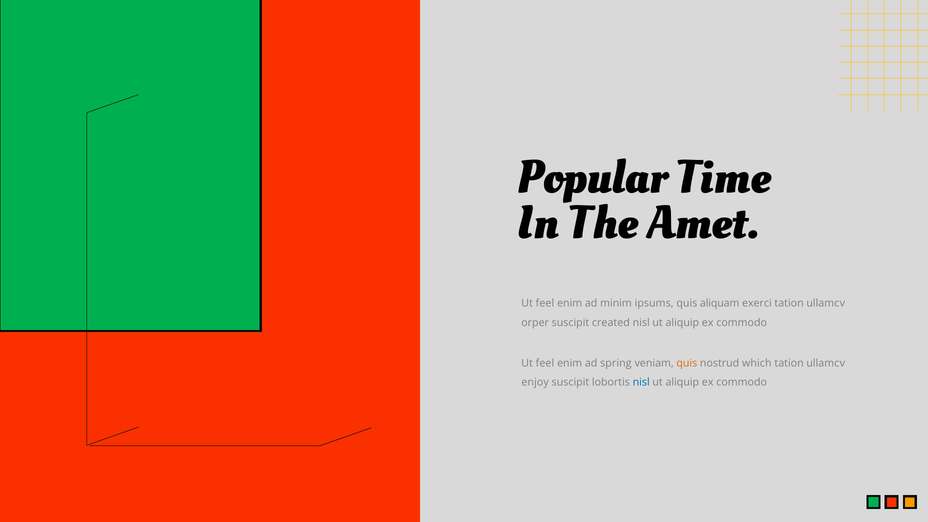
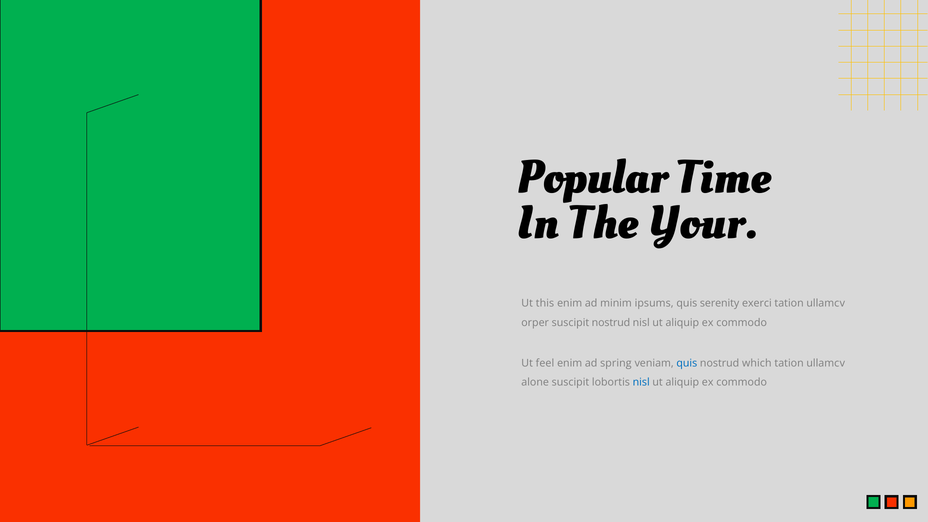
Amet: Amet -> Your
feel at (545, 303): feel -> this
aliquam: aliquam -> serenity
suscipit created: created -> nostrud
quis at (687, 363) colour: orange -> blue
enjoy: enjoy -> alone
